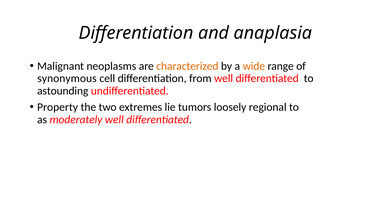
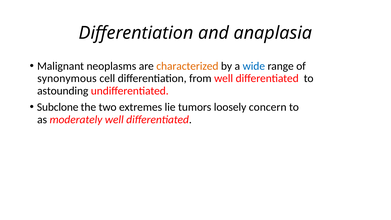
wide colour: orange -> blue
Property: Property -> Subclone
regional: regional -> concern
